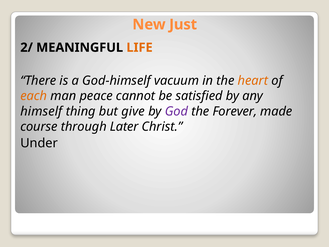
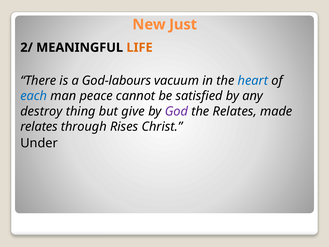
God-himself: God-himself -> God-labours
heart colour: orange -> blue
each colour: orange -> blue
himself: himself -> destroy
the Forever: Forever -> Relates
course at (39, 127): course -> relates
Later: Later -> Rises
